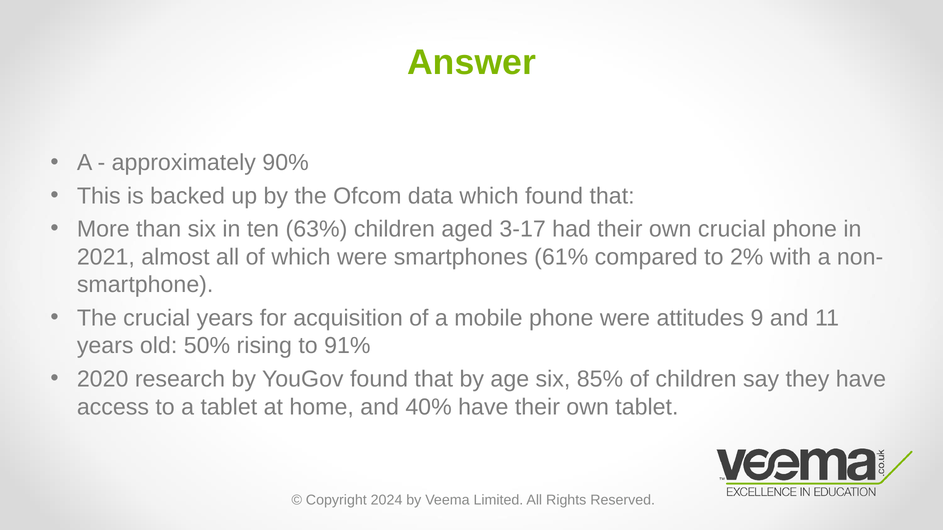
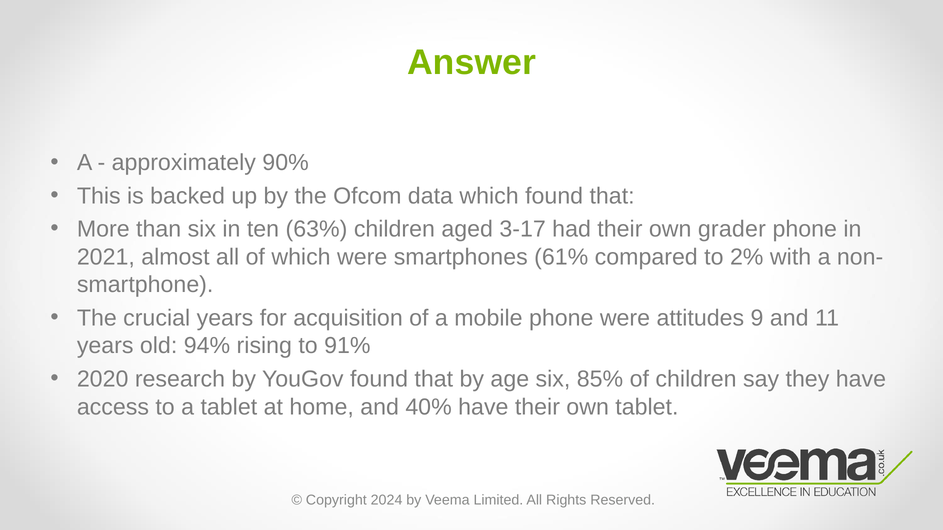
own crucial: crucial -> grader
50%: 50% -> 94%
